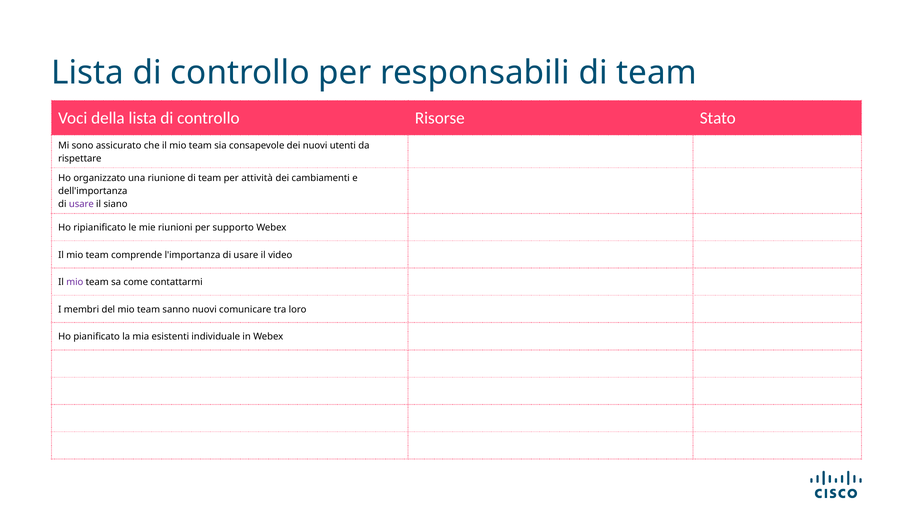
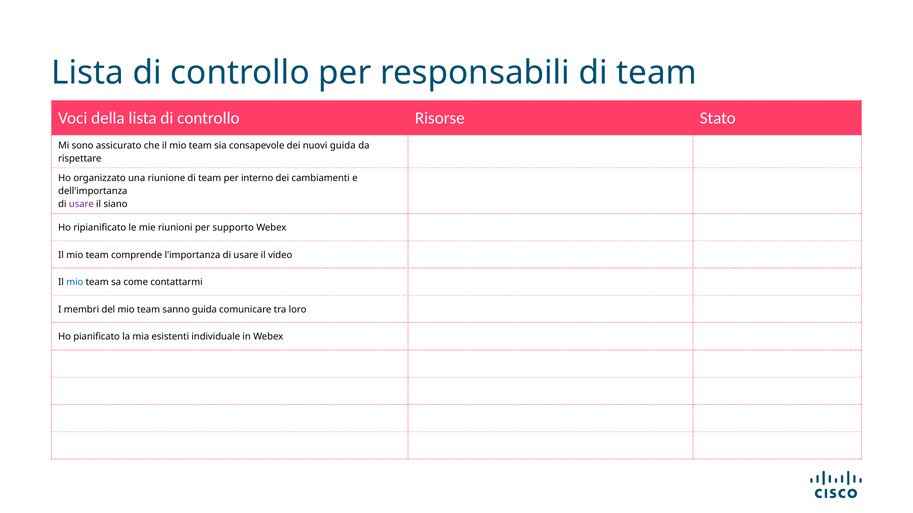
nuovi utenti: utenti -> guida
attività: attività -> interno
mio at (75, 282) colour: purple -> blue
sanno nuovi: nuovi -> guida
